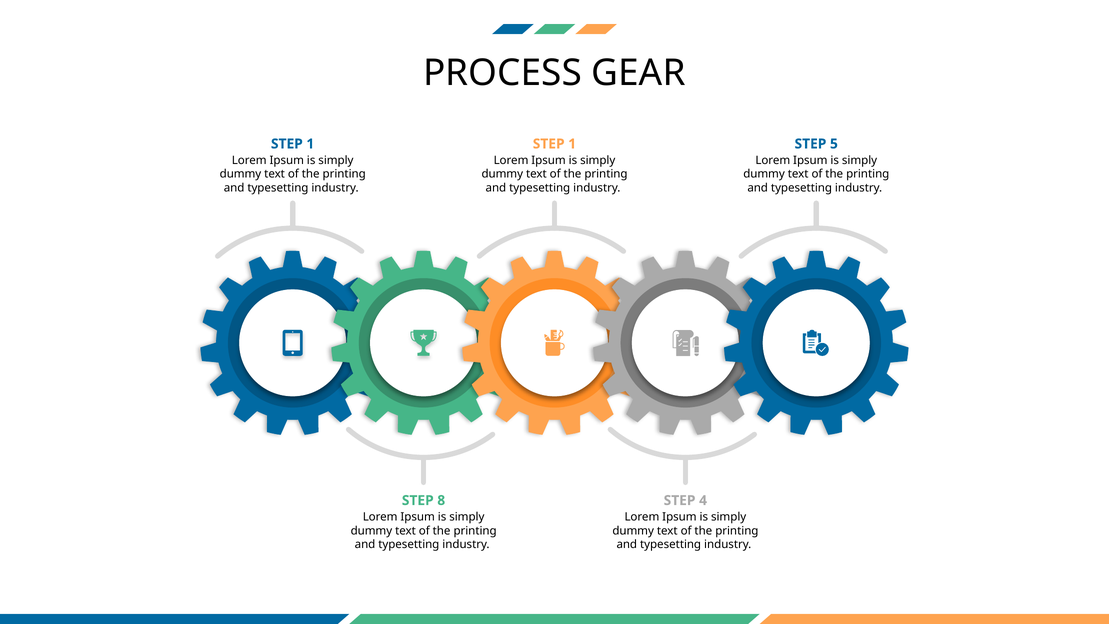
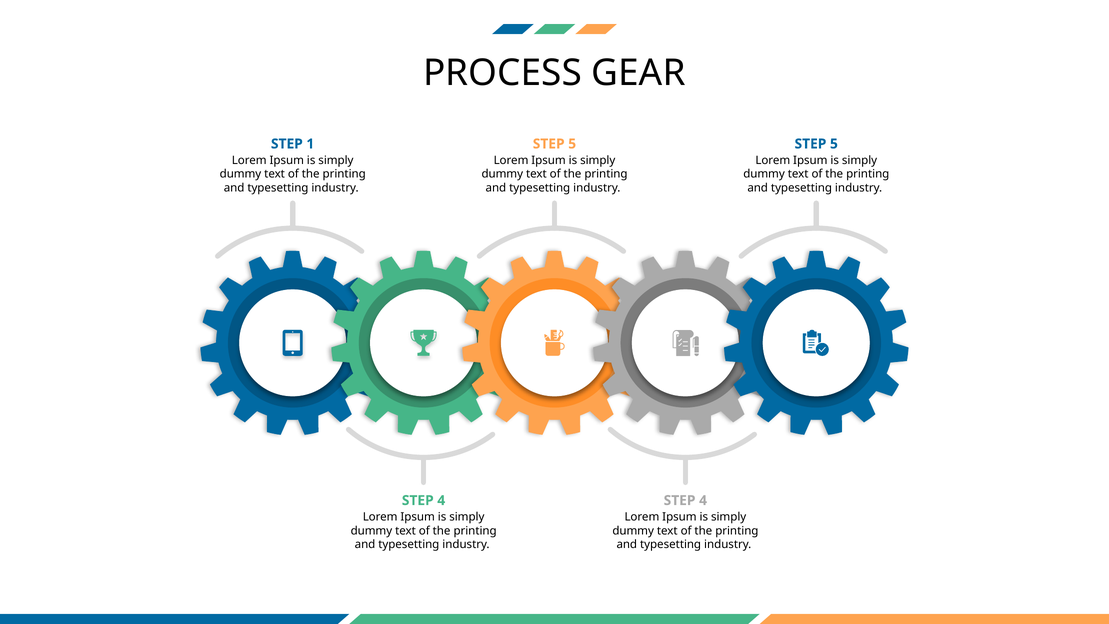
1 at (572, 144): 1 -> 5
8 at (441, 500): 8 -> 4
